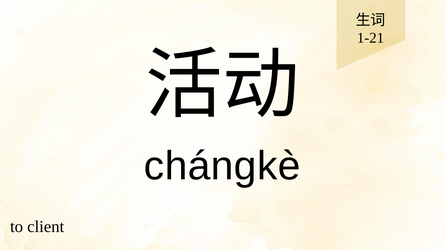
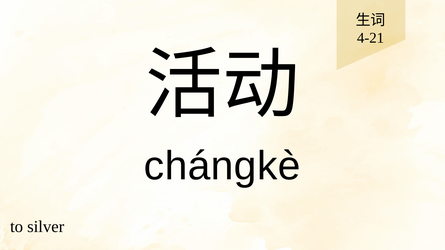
1-21: 1-21 -> 4-21
client: client -> silver
